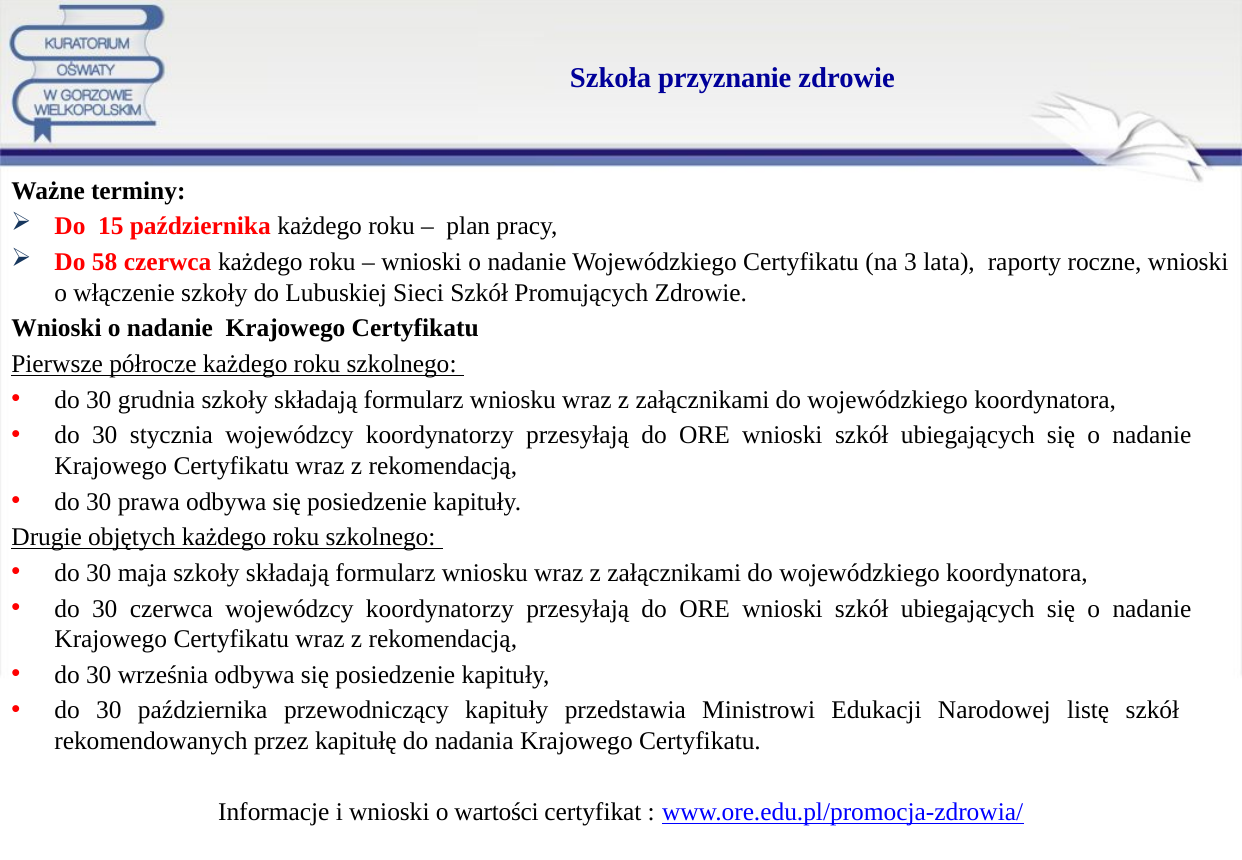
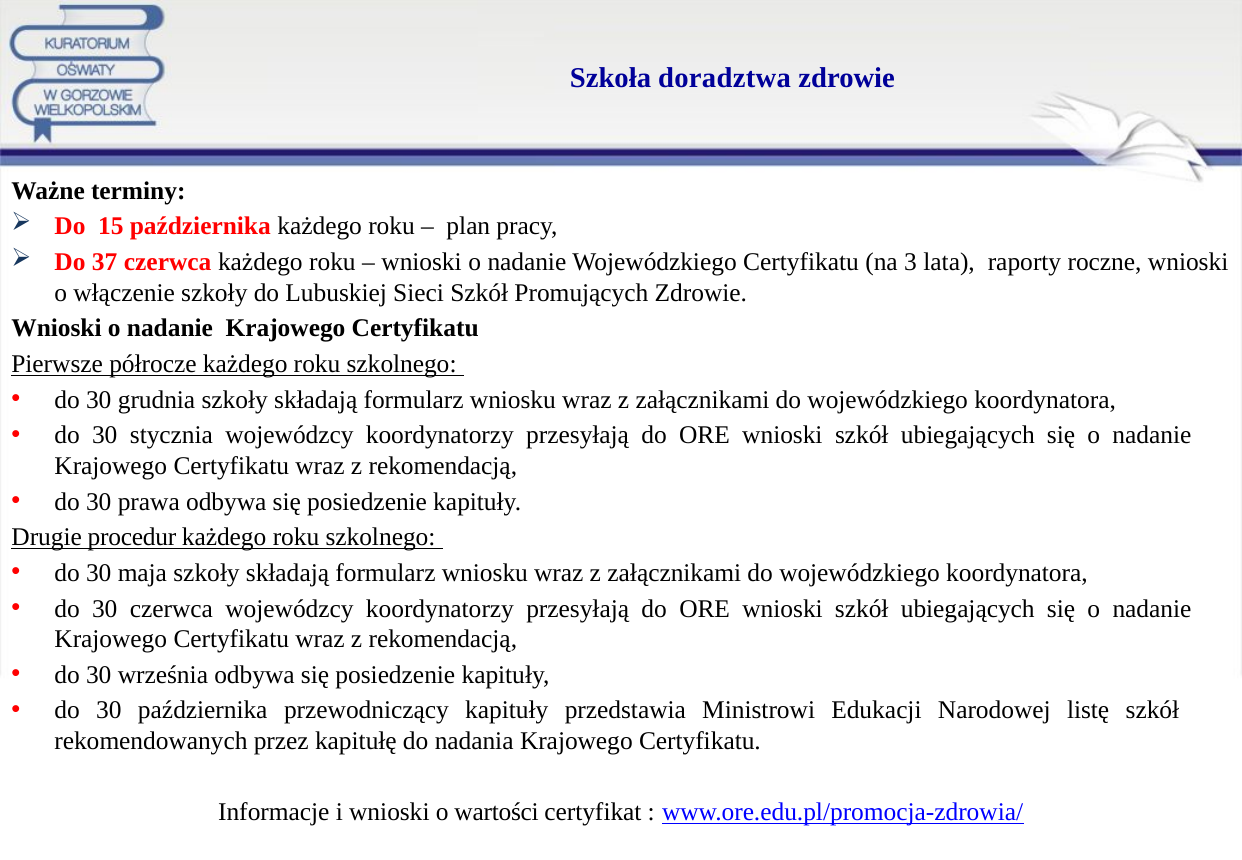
przyznanie: przyznanie -> doradztwa
58: 58 -> 37
objętych: objętych -> procedur
